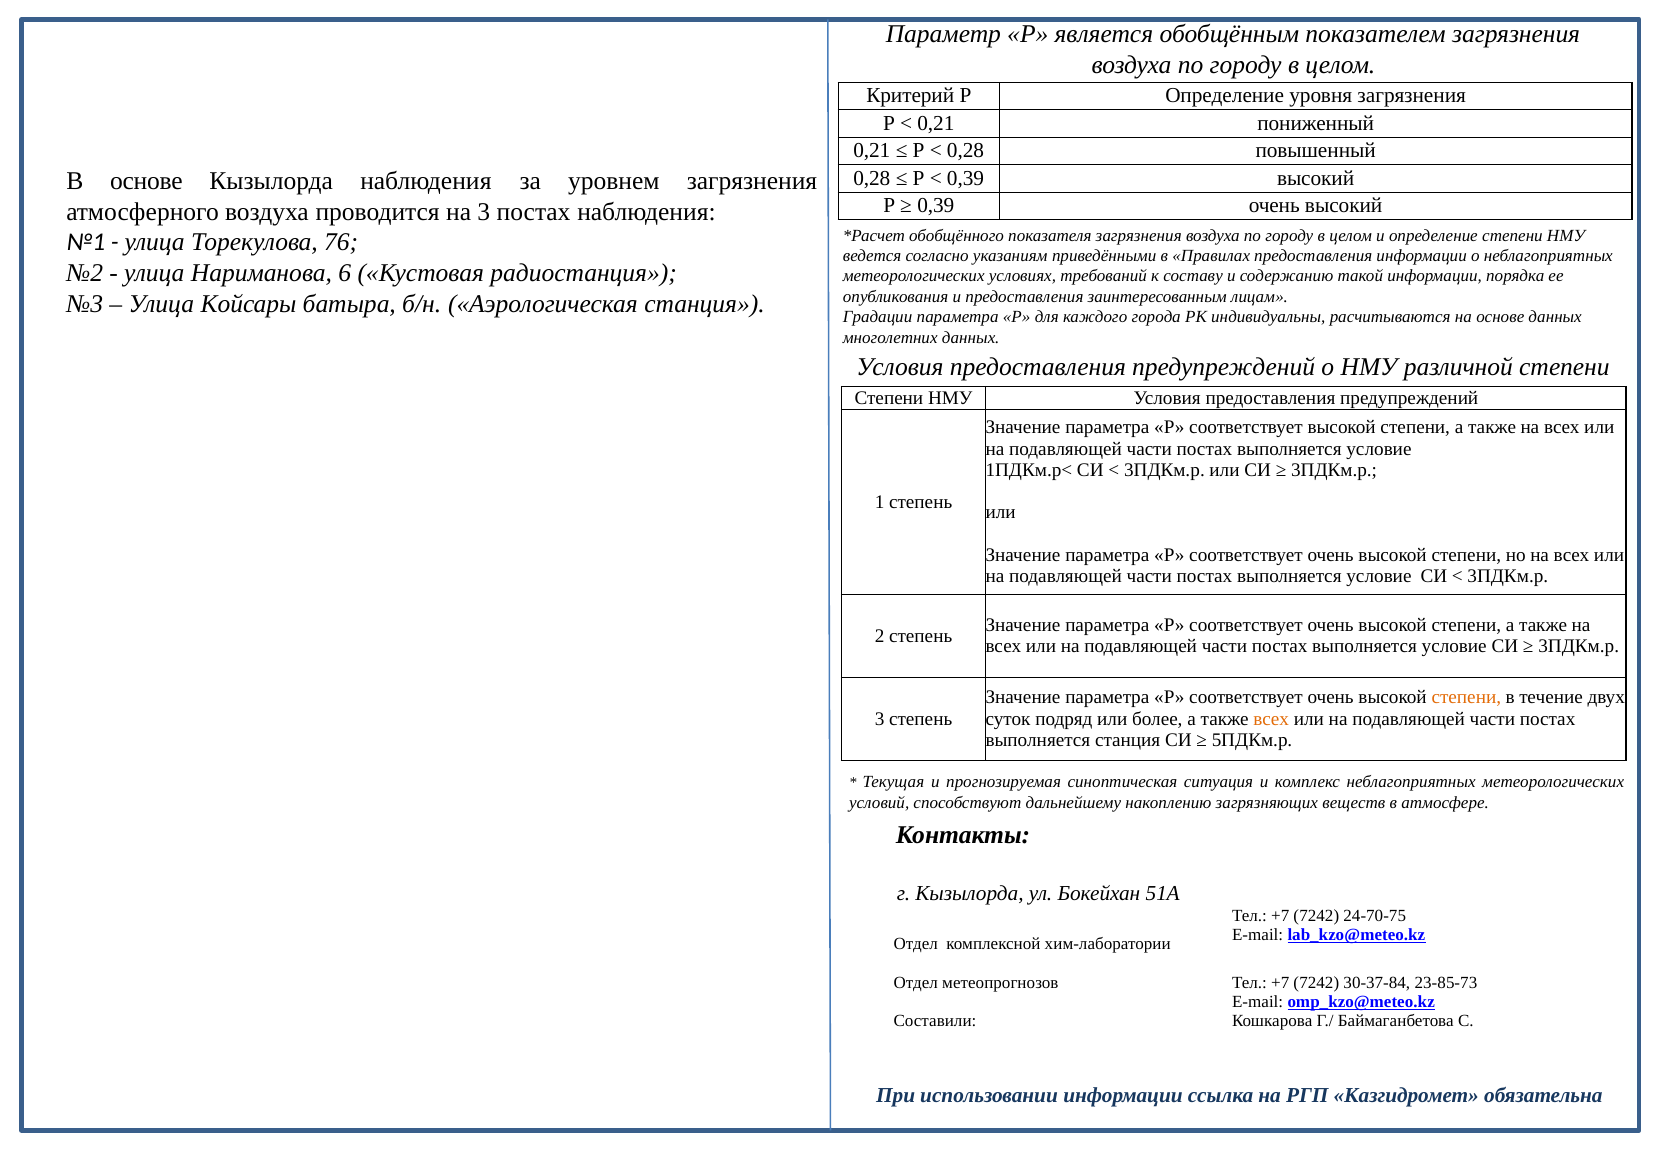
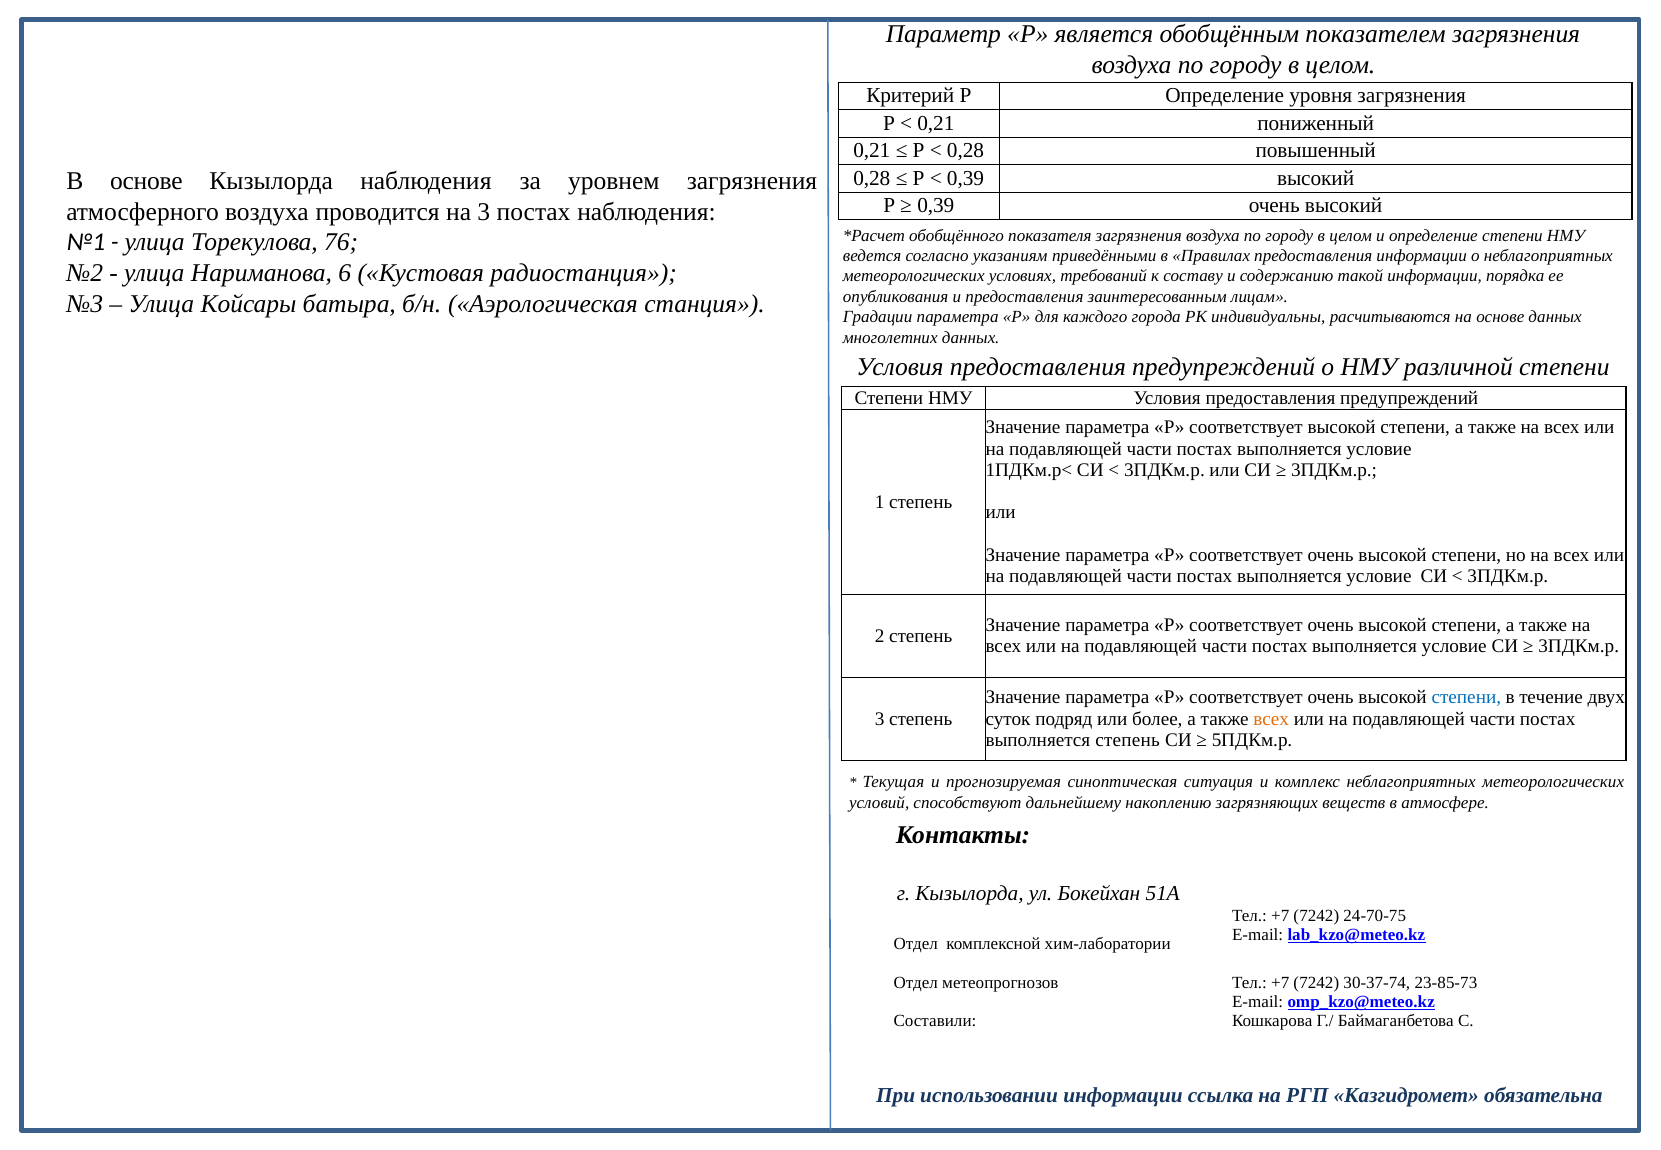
степени at (1466, 697) colour: orange -> blue
выполняется станция: станция -> степень
30-37-84: 30-37-84 -> 30-37-74
